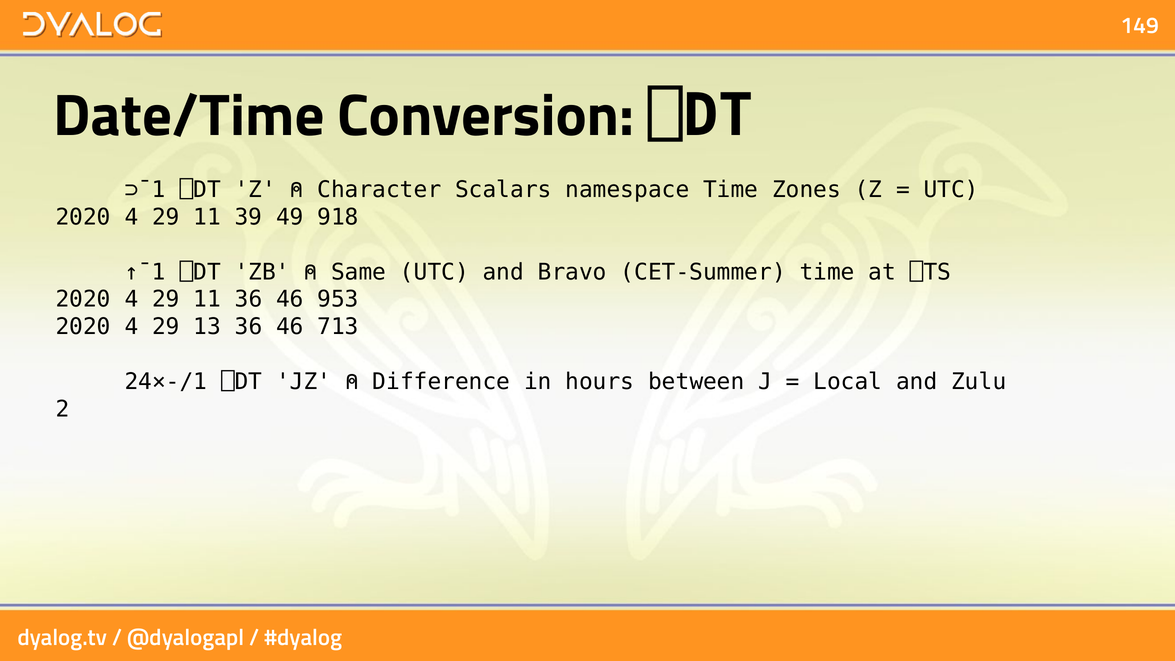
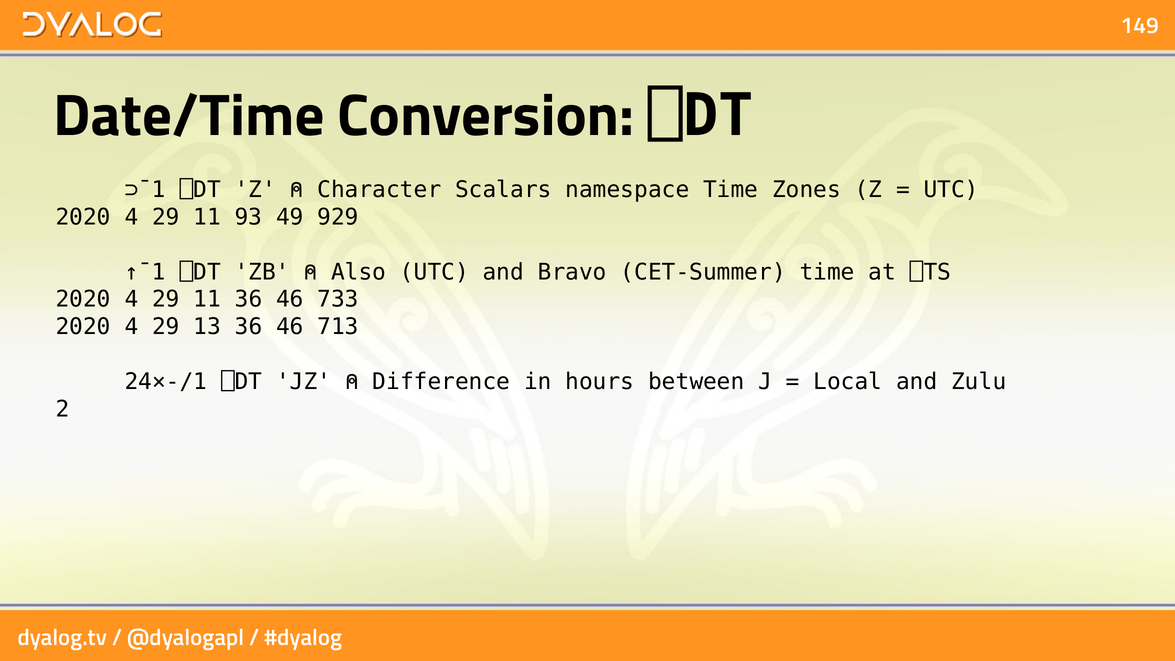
39: 39 -> 93
918: 918 -> 929
Same: Same -> Also
953: 953 -> 733
